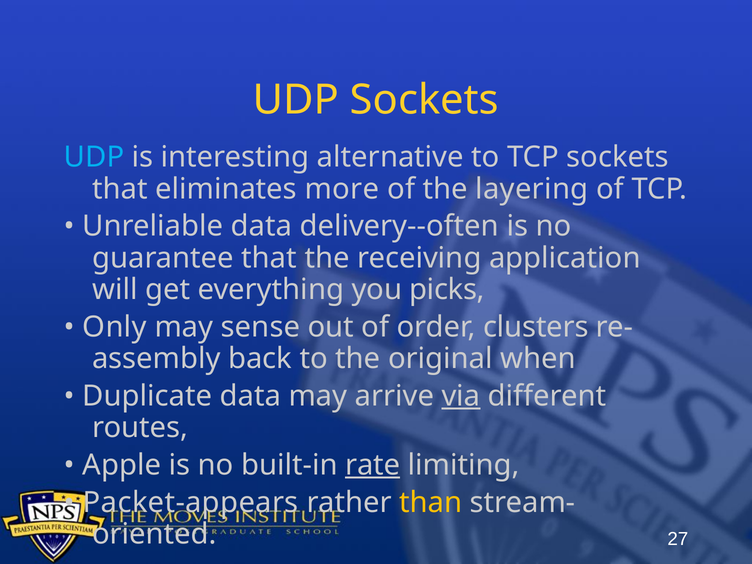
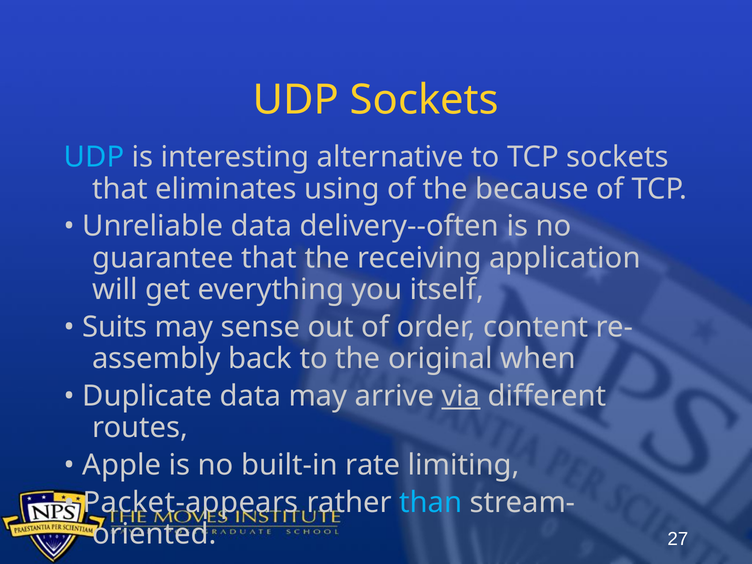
more: more -> using
layering: layering -> because
picks: picks -> itself
Only: Only -> Suits
clusters: clusters -> content
rate underline: present -> none
than colour: yellow -> light blue
